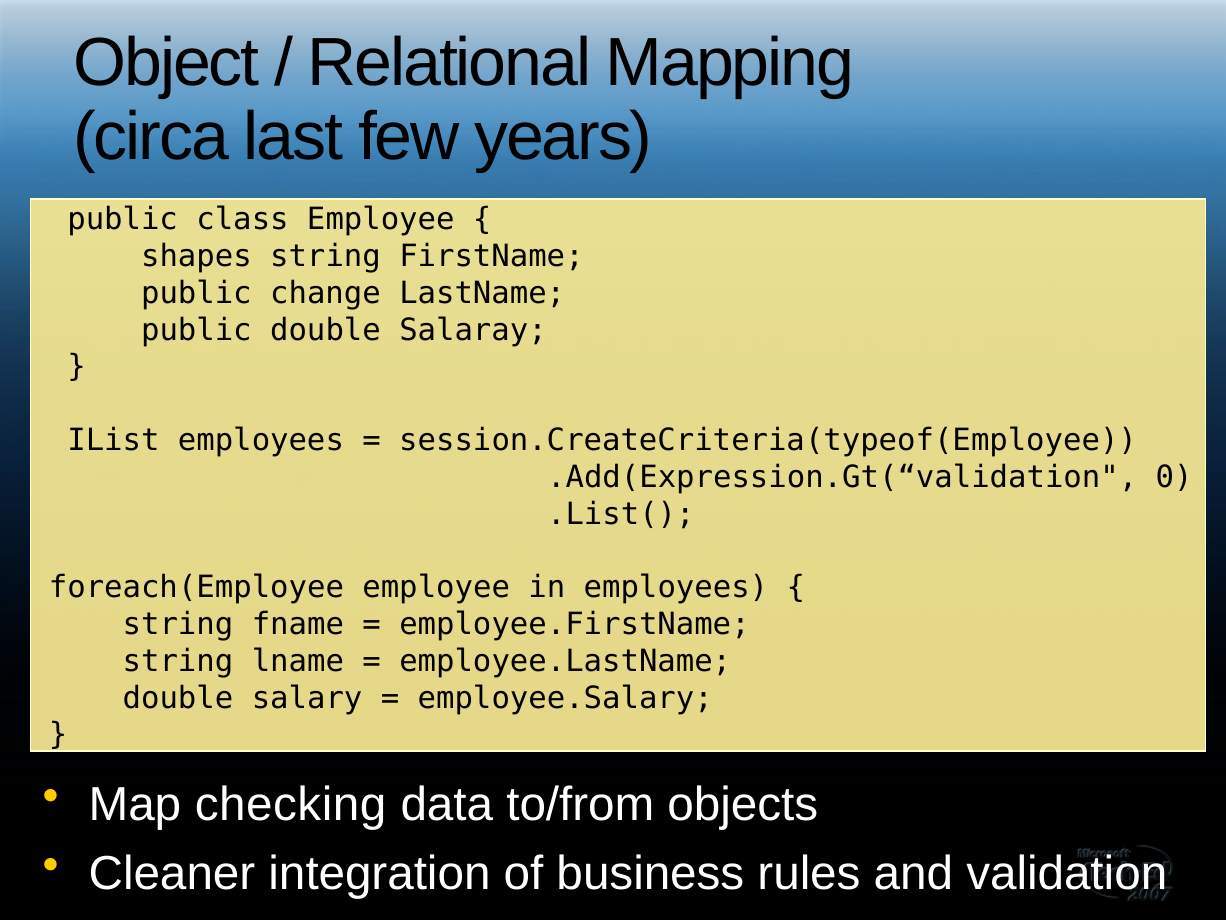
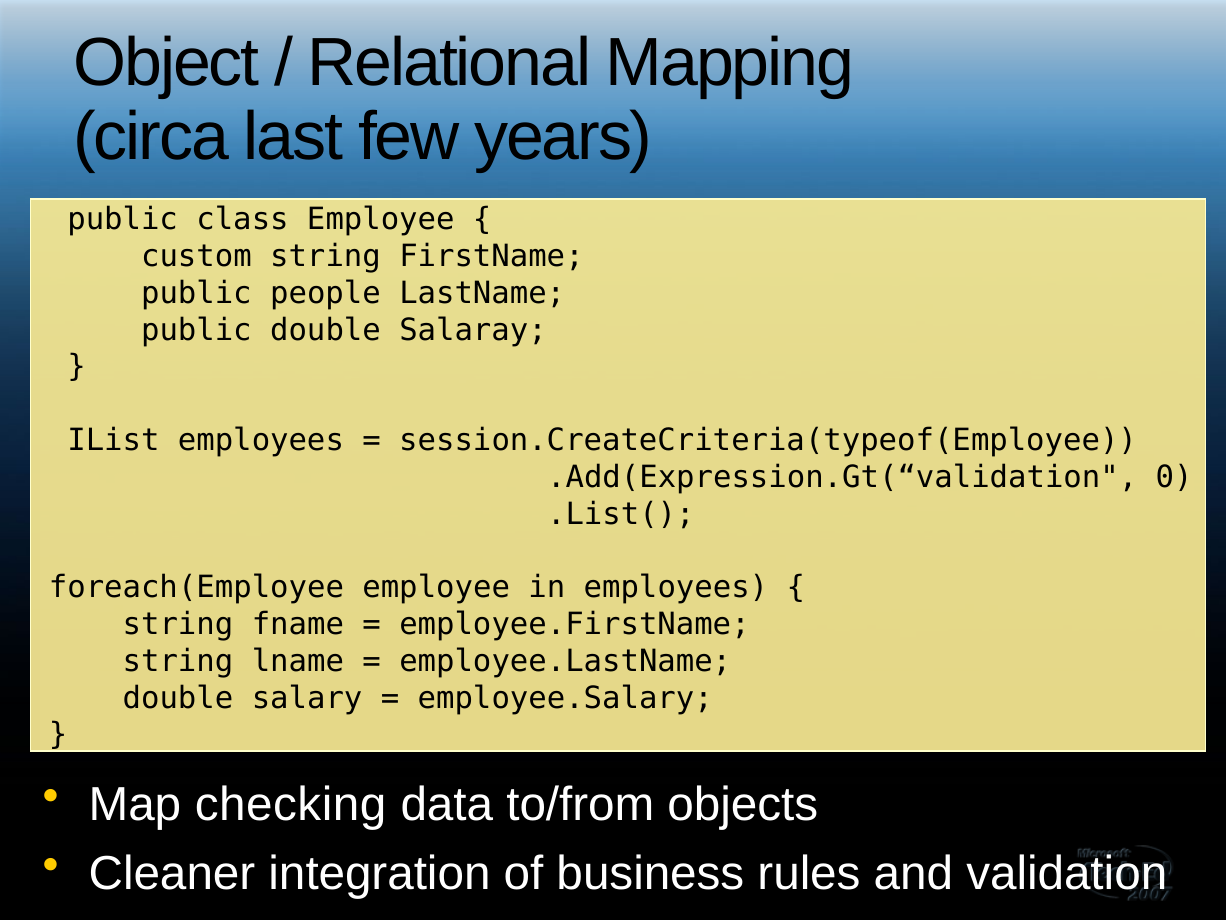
shapes: shapes -> custom
change: change -> people
